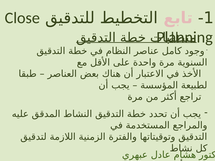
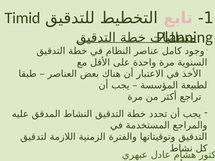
Close: Close -> Timid
